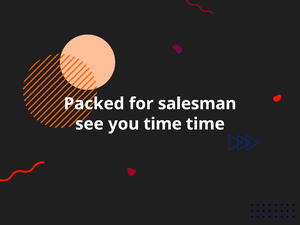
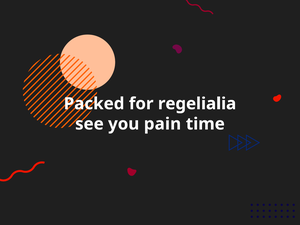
salesman: salesman -> regelialia
you time: time -> pain
